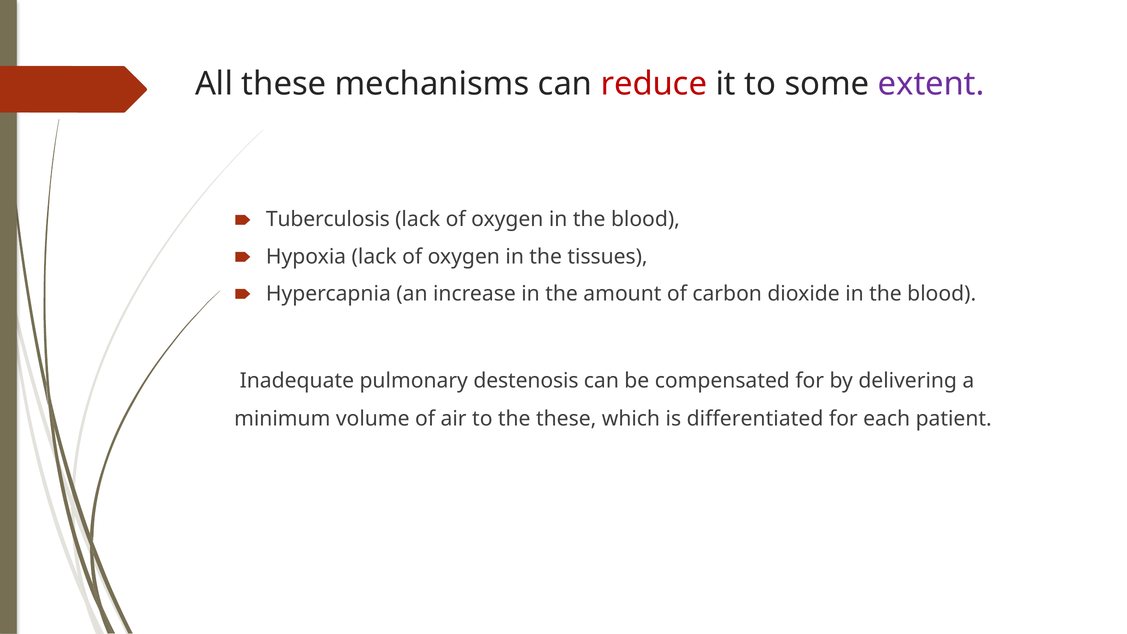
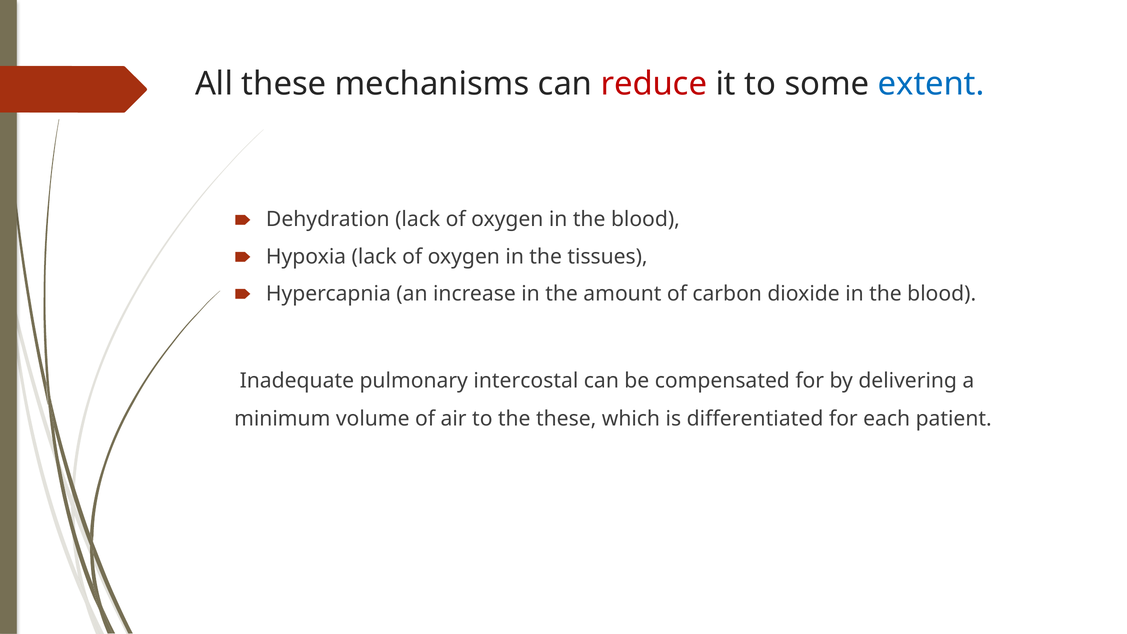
extent colour: purple -> blue
Tuberculosis: Tuberculosis -> Dehydration
destenosis: destenosis -> intercostal
